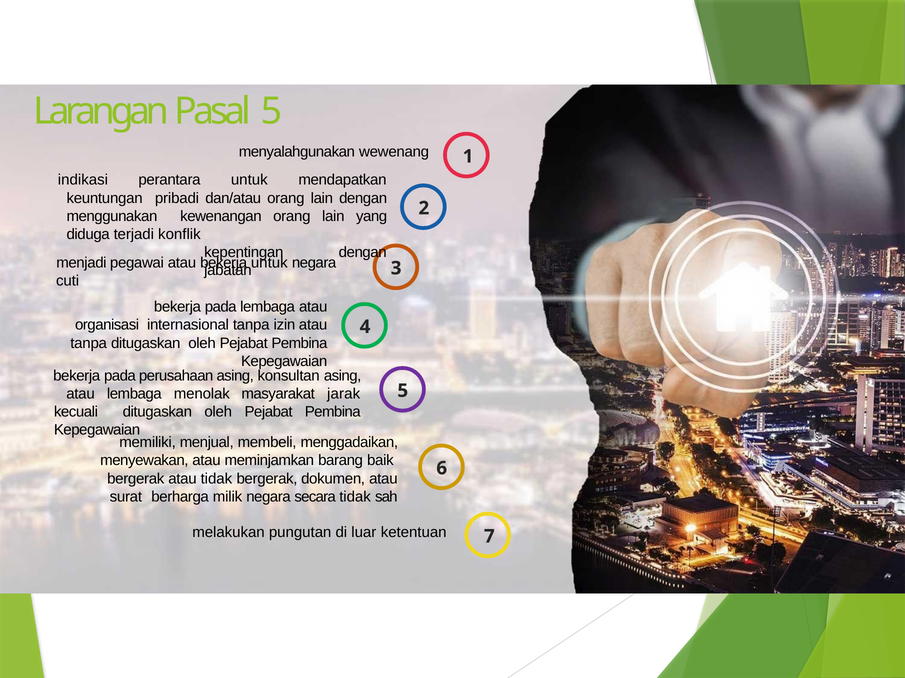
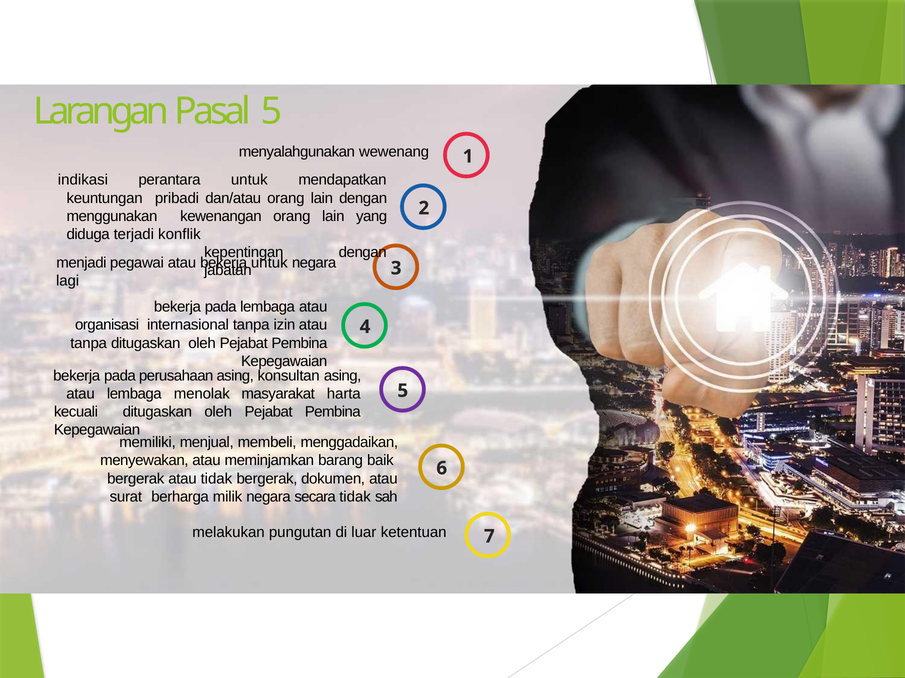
cuti: cuti -> lagi
jarak: jarak -> harta
